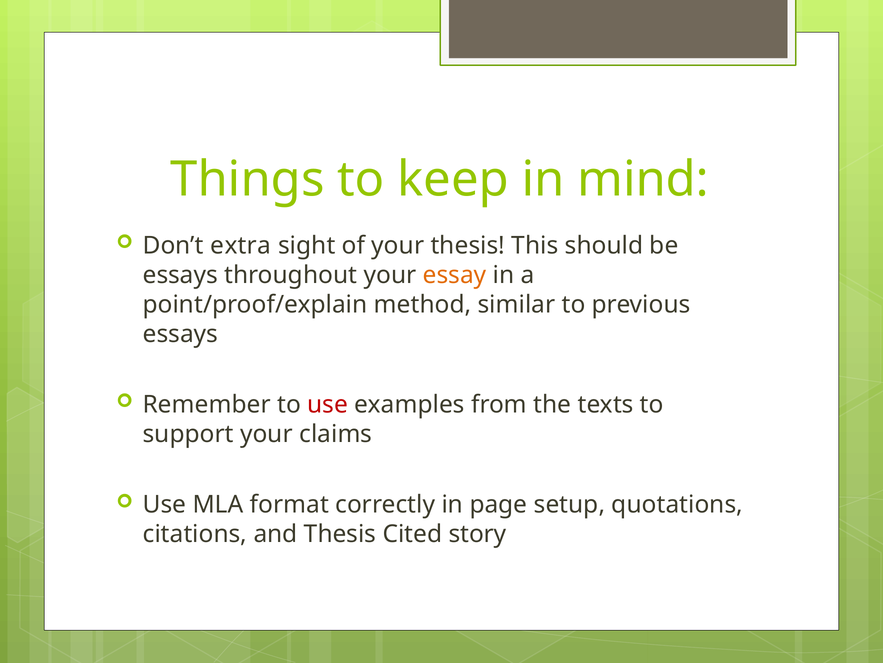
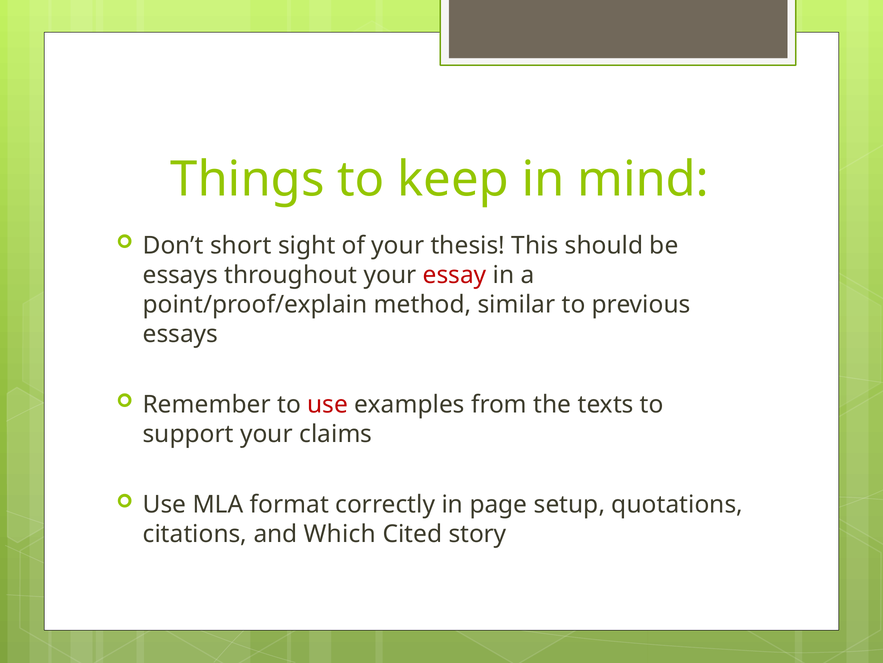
extra: extra -> short
essay colour: orange -> red
and Thesis: Thesis -> Which
